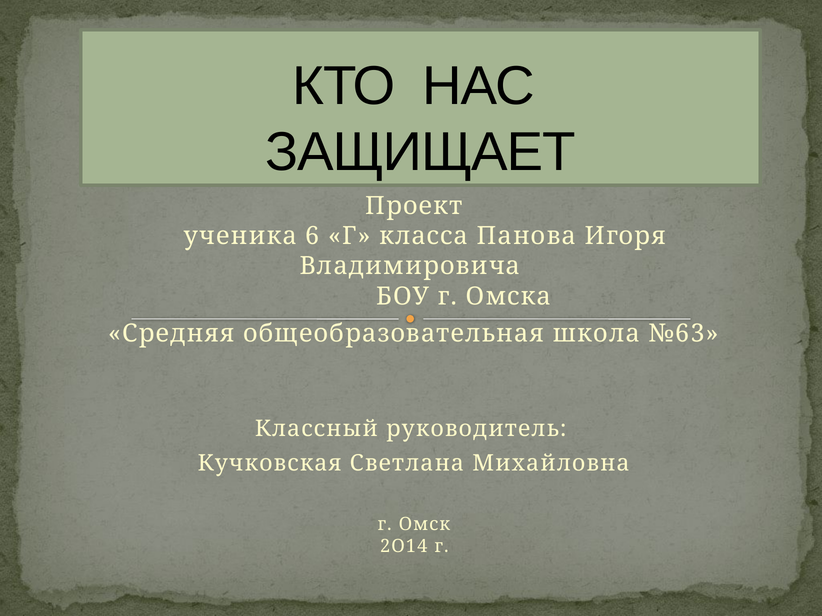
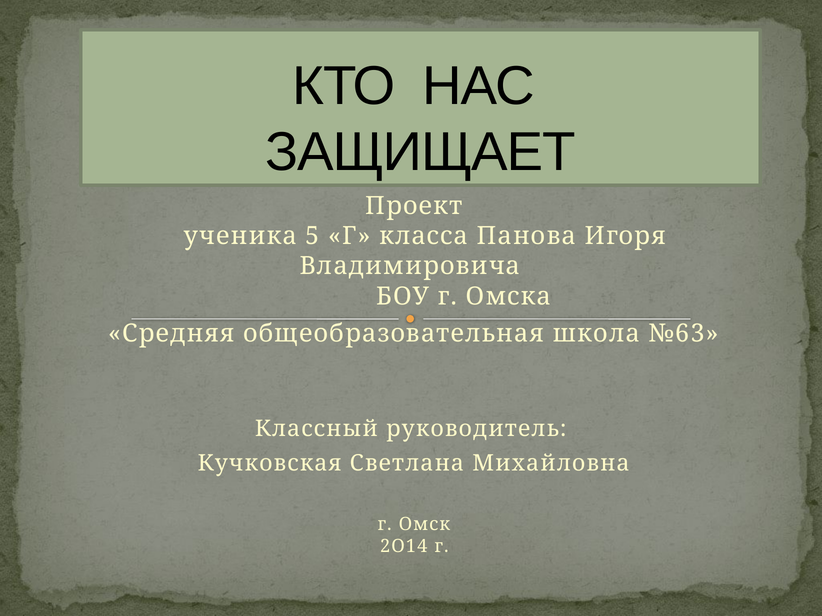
6: 6 -> 5
